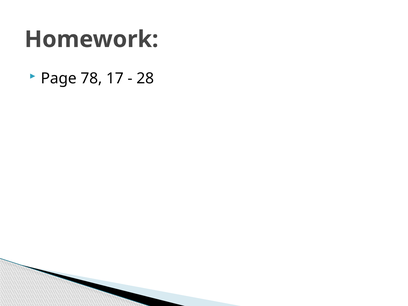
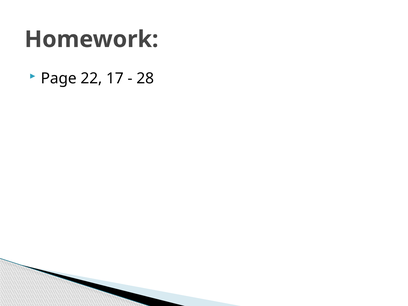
78: 78 -> 22
